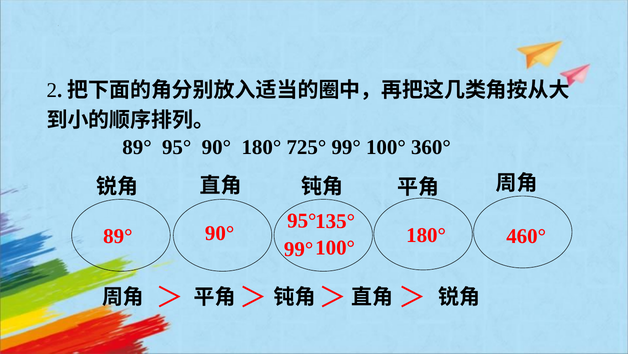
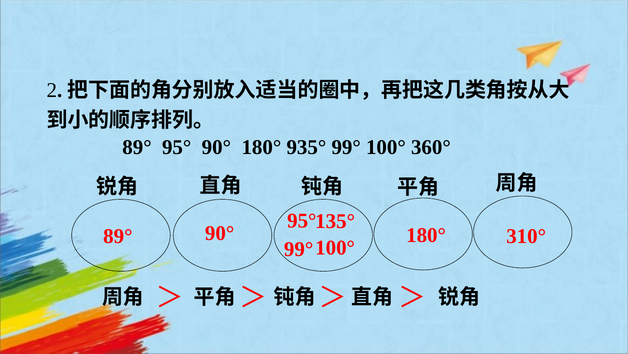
725°: 725° -> 935°
460°: 460° -> 310°
